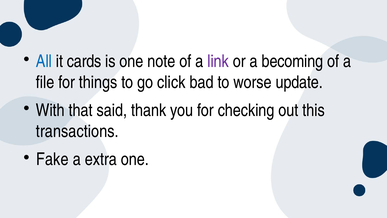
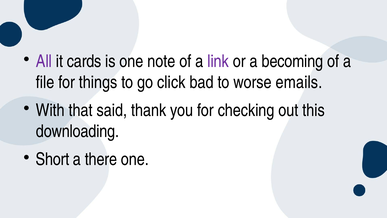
All colour: blue -> purple
update: update -> emails
transactions: transactions -> downloading
Fake: Fake -> Short
extra: extra -> there
